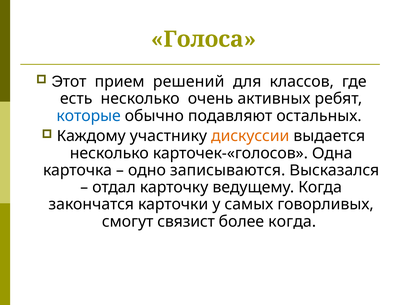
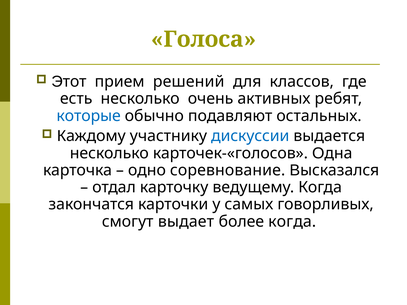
дискуссии colour: orange -> blue
записываются: записываются -> соревнование
связист: связист -> выдает
